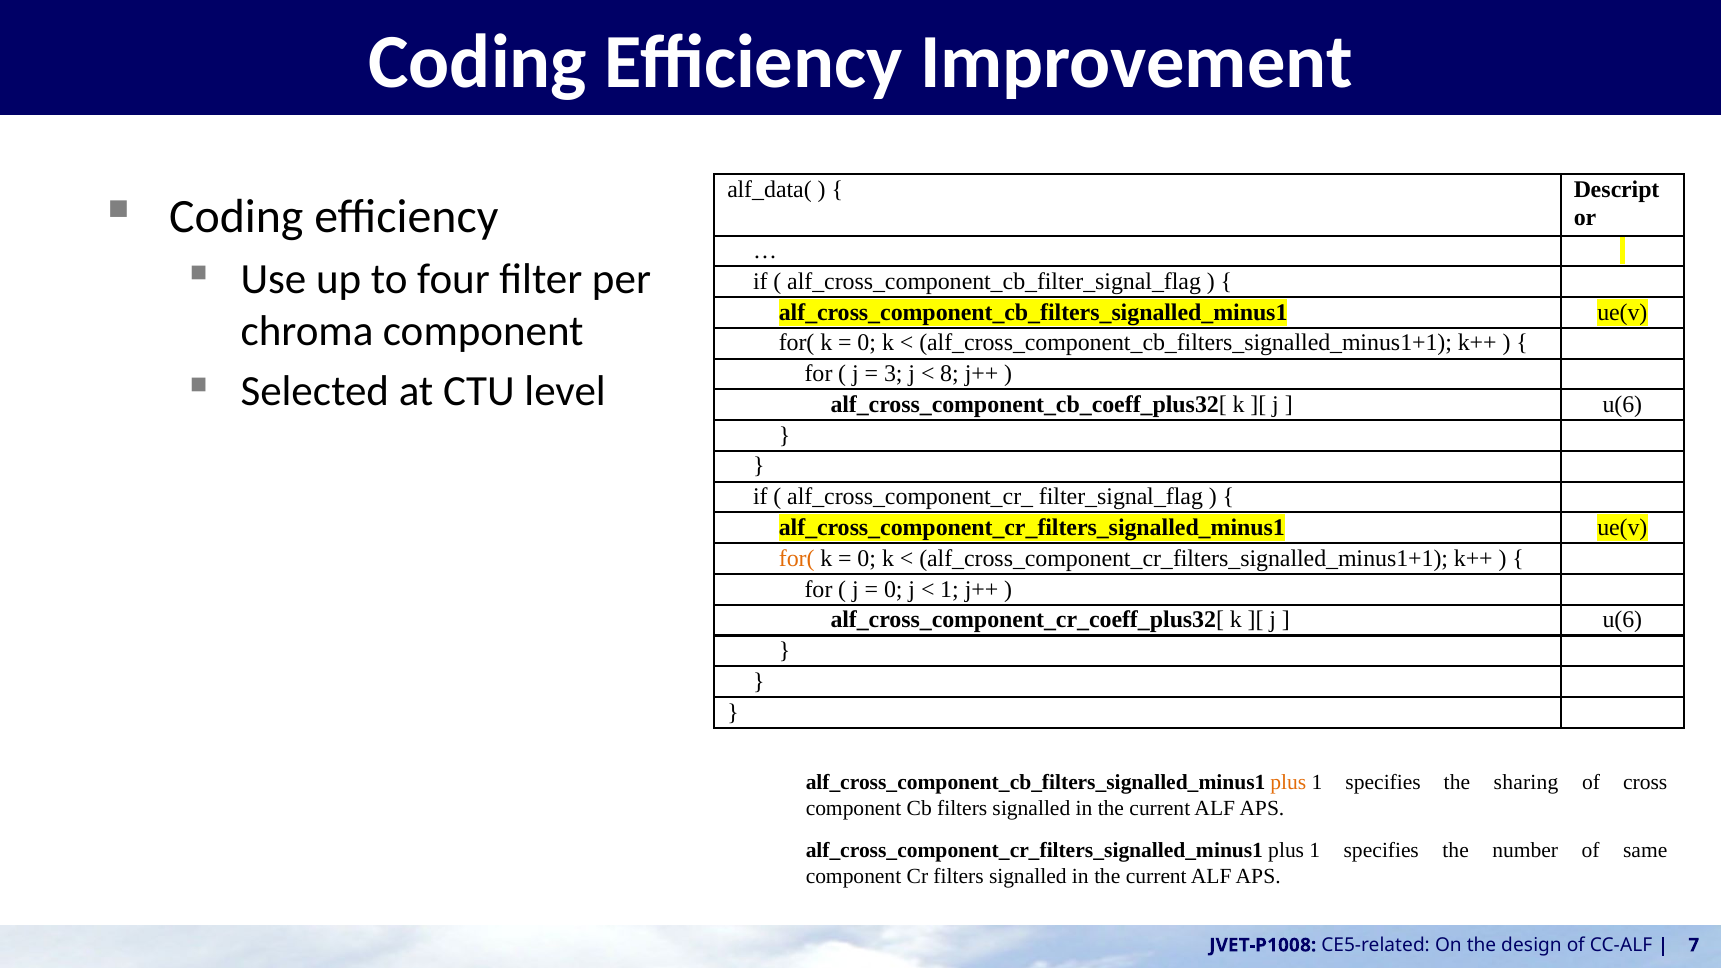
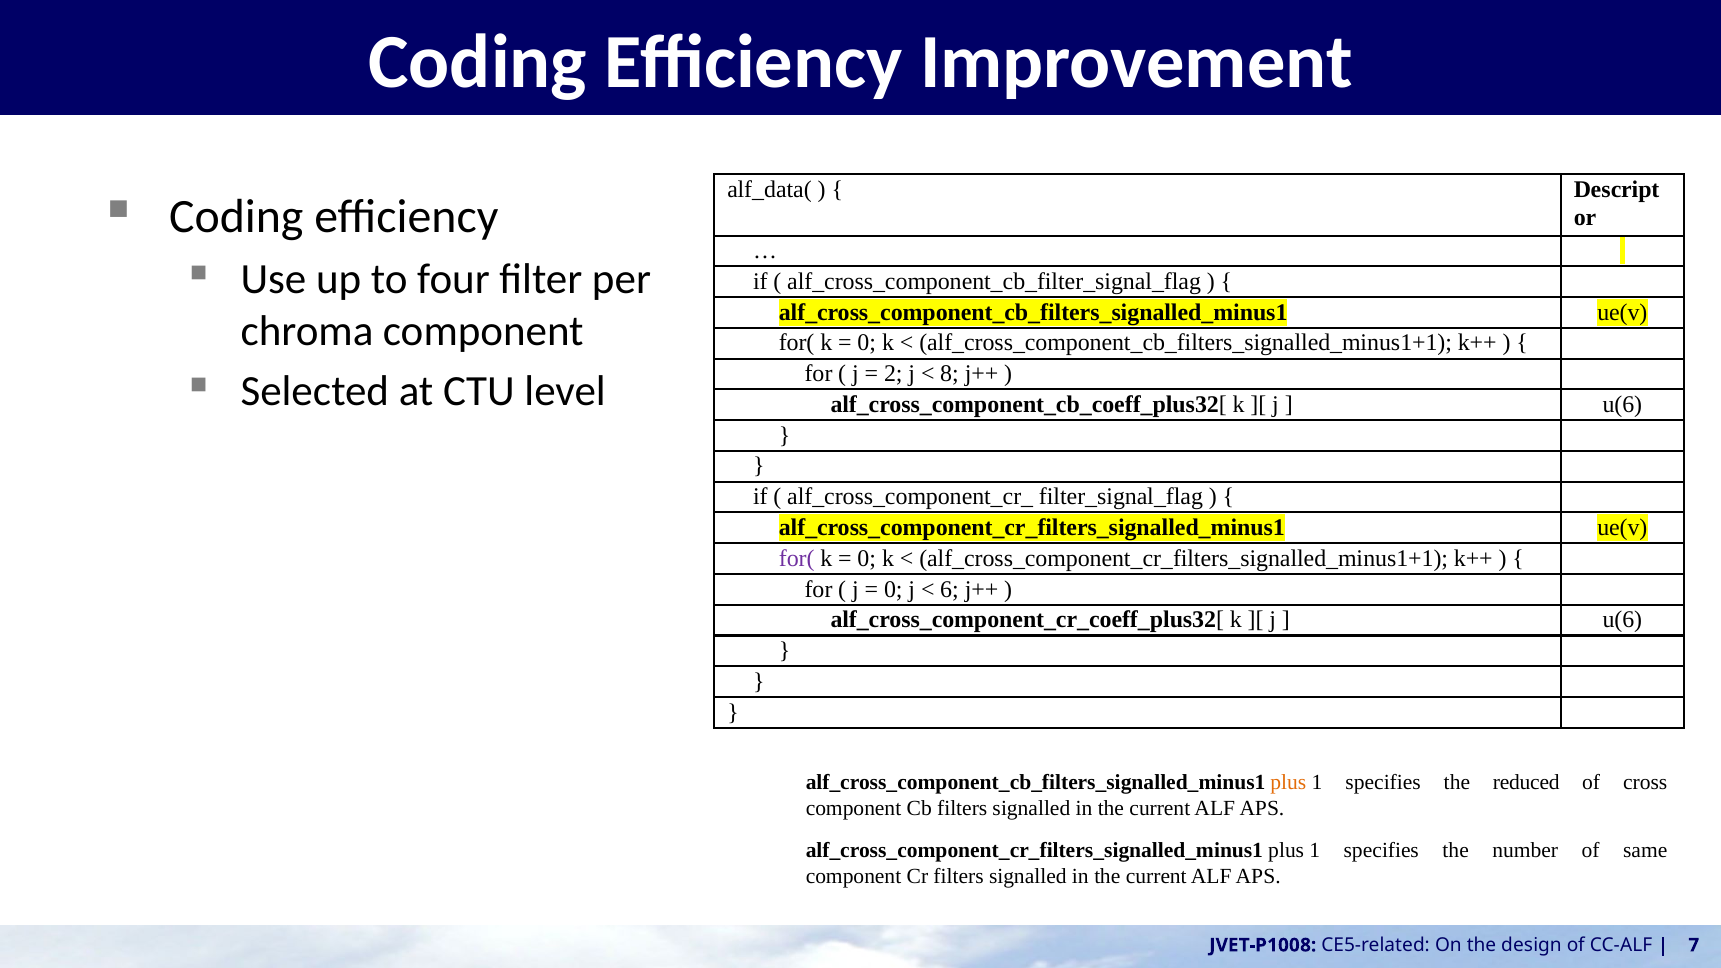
3: 3 -> 2
for( at (797, 558) colour: orange -> purple
1 at (949, 589): 1 -> 6
sharing: sharing -> reduced
